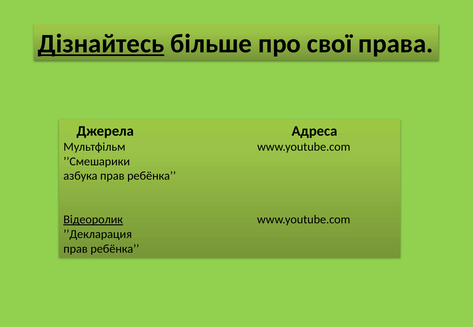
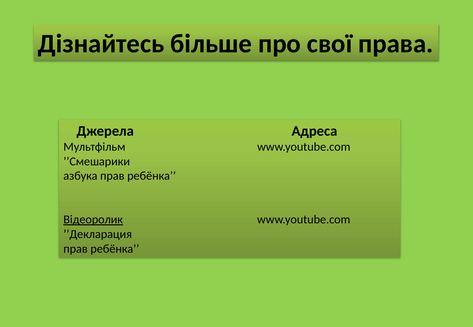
Дізнайтесь underline: present -> none
